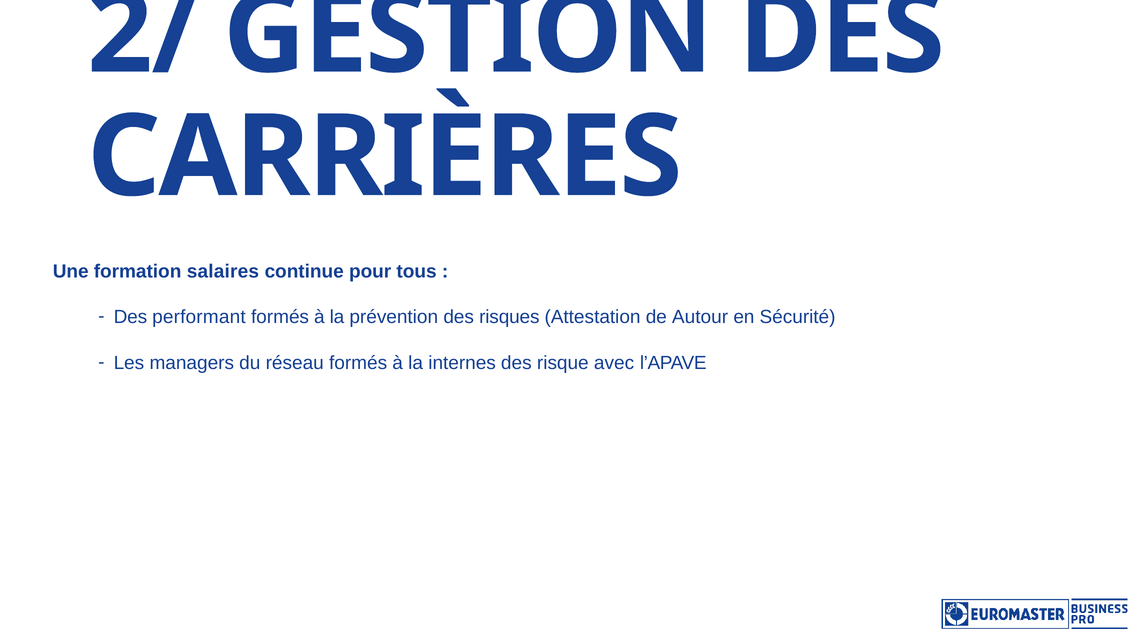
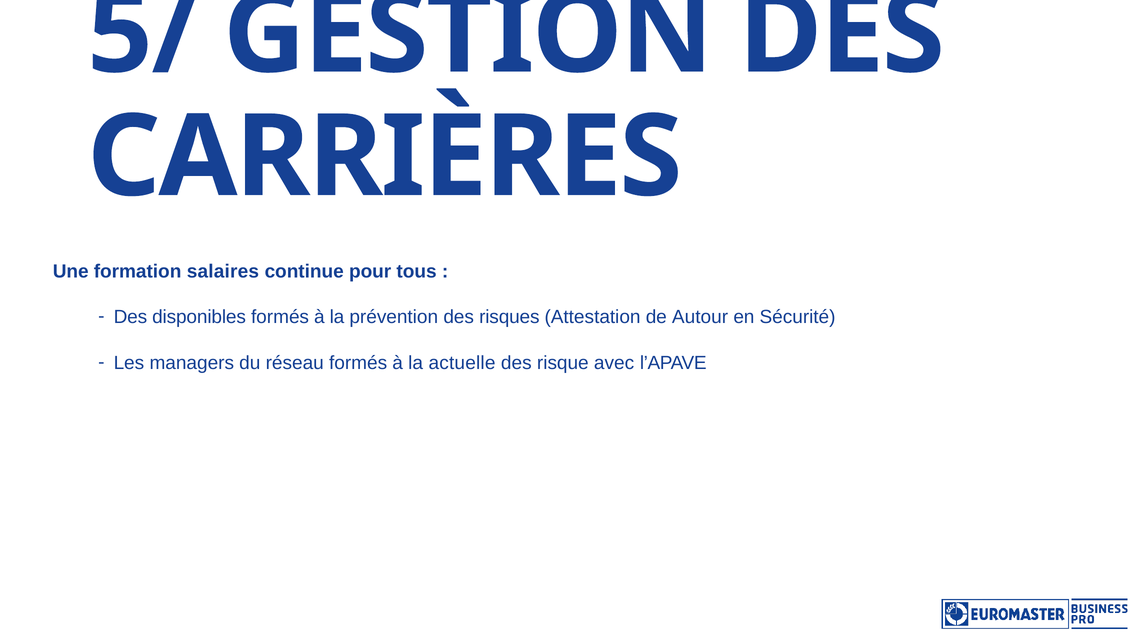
2/: 2/ -> 5/
performant: performant -> disponibles
internes: internes -> actuelle
